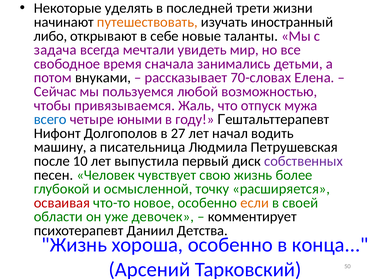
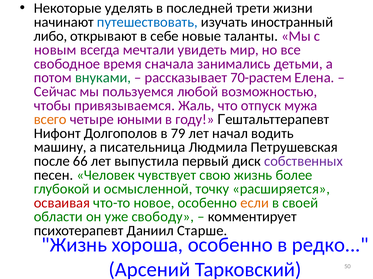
путешествовать colour: orange -> blue
задача: задача -> новым
внуками colour: black -> green
70-словах: 70-словах -> 70-растем
всего colour: blue -> orange
27: 27 -> 79
10: 10 -> 66
девочек: девочек -> свободу
Детства: Детства -> Старше
конца: конца -> редко
